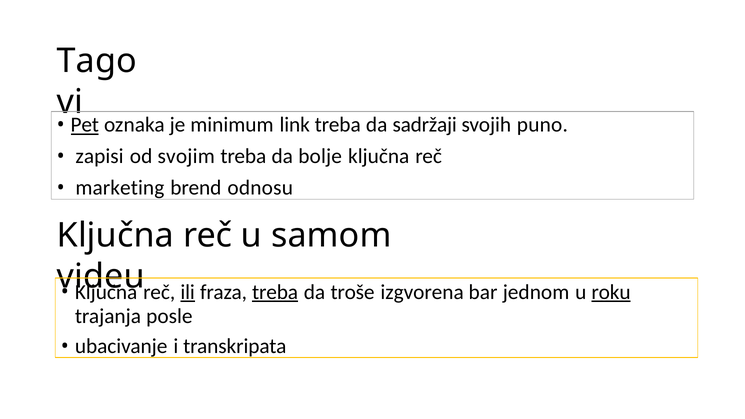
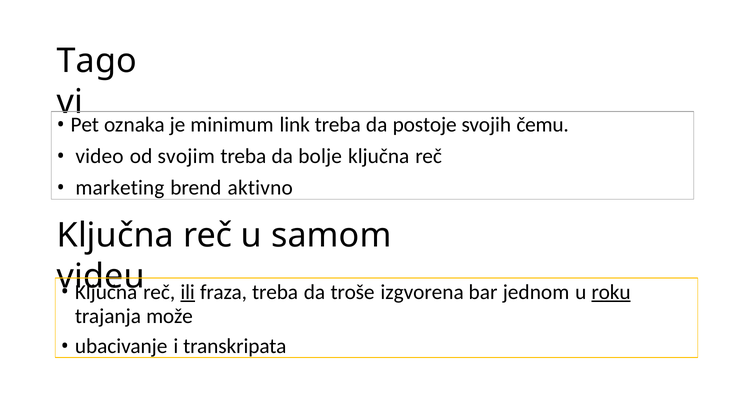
Pet underline: present -> none
sadržaji: sadržaji -> postoje
puno: puno -> čemu
zapisi: zapisi -> video
odnosu: odnosu -> aktivno
treba at (275, 292) underline: present -> none
posle: posle -> može
